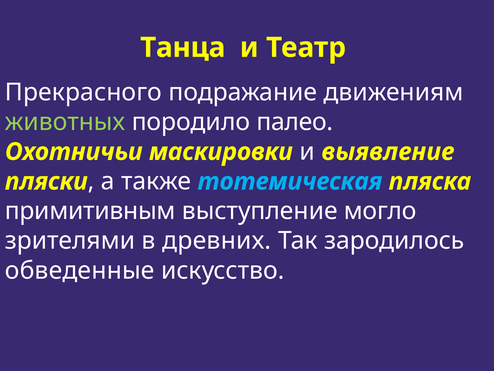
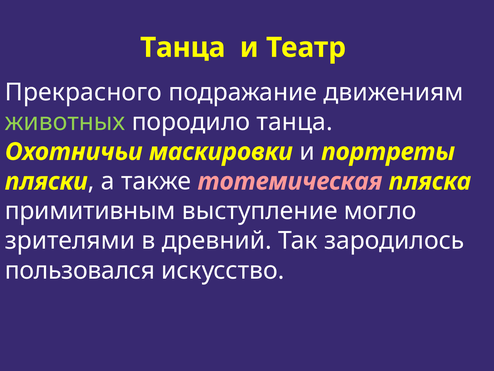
породило палео: палео -> танца
выявление: выявление -> портреты
тотемическая colour: light blue -> pink
древних: древних -> древний
обведенные: обведенные -> пользовался
